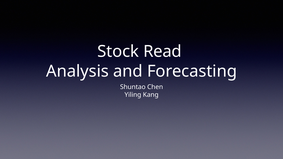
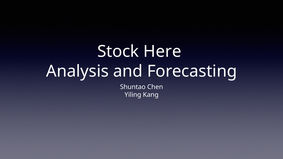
Read: Read -> Here
